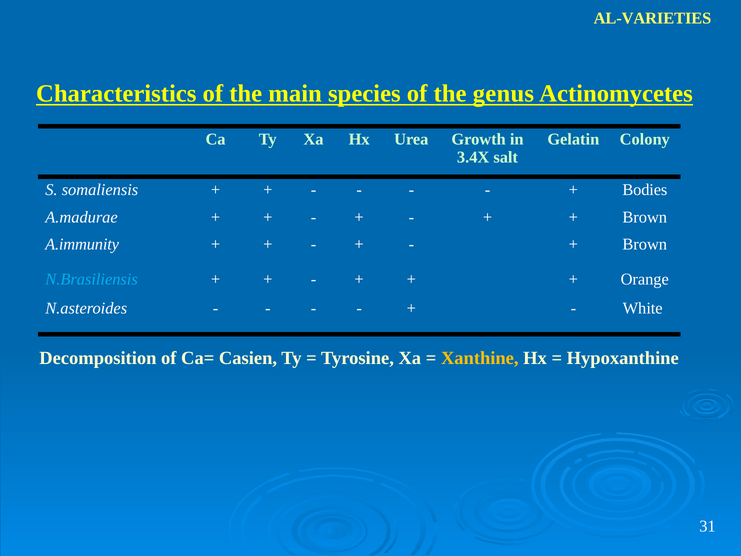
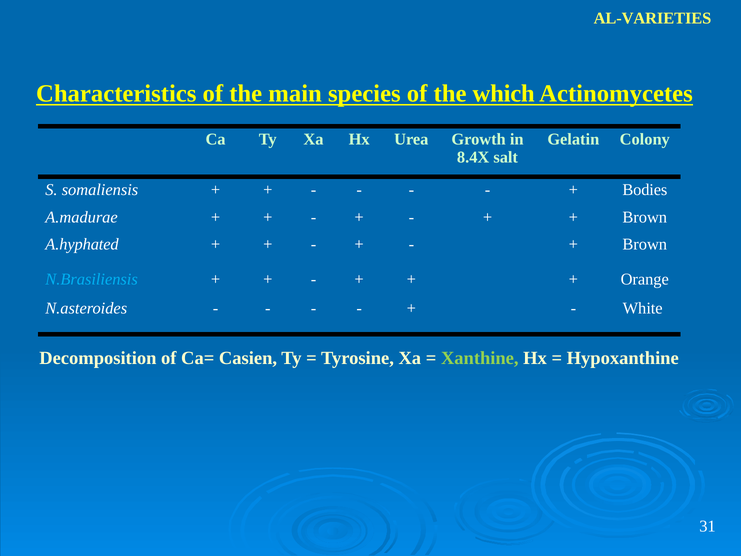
genus: genus -> which
3.4X: 3.4X -> 8.4X
A.immunity: A.immunity -> A.hyphated
Xanthine colour: yellow -> light green
